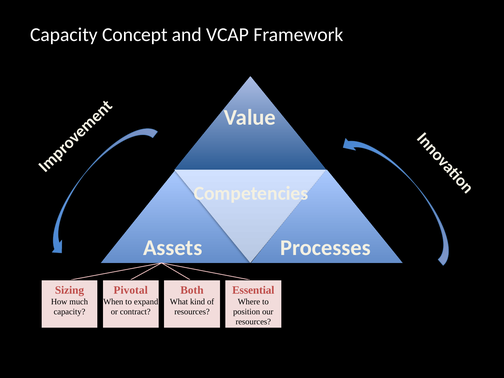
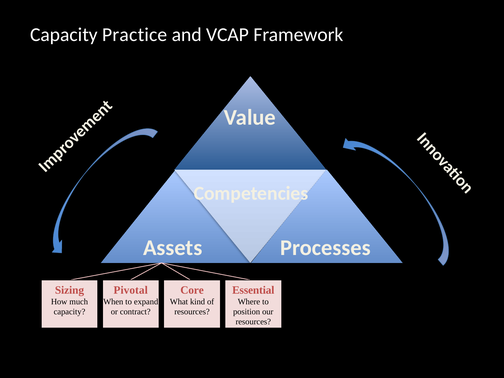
Concept: Concept -> Practice
Both: Both -> Core
